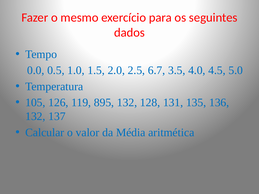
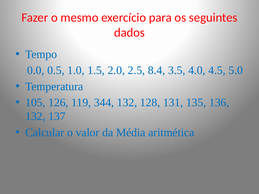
6.7: 6.7 -> 8.4
895: 895 -> 344
